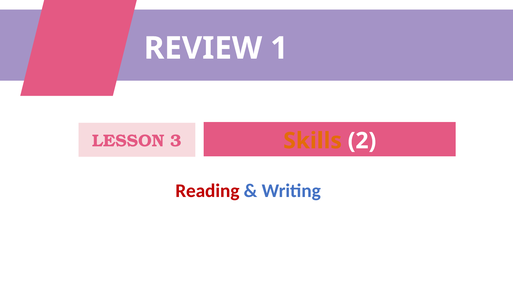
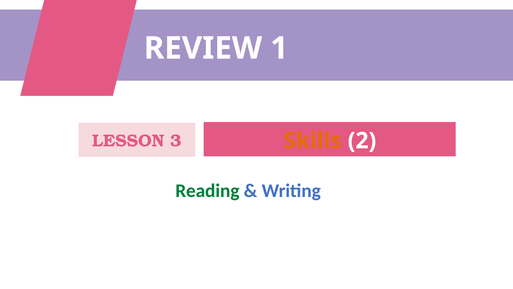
Reading colour: red -> green
